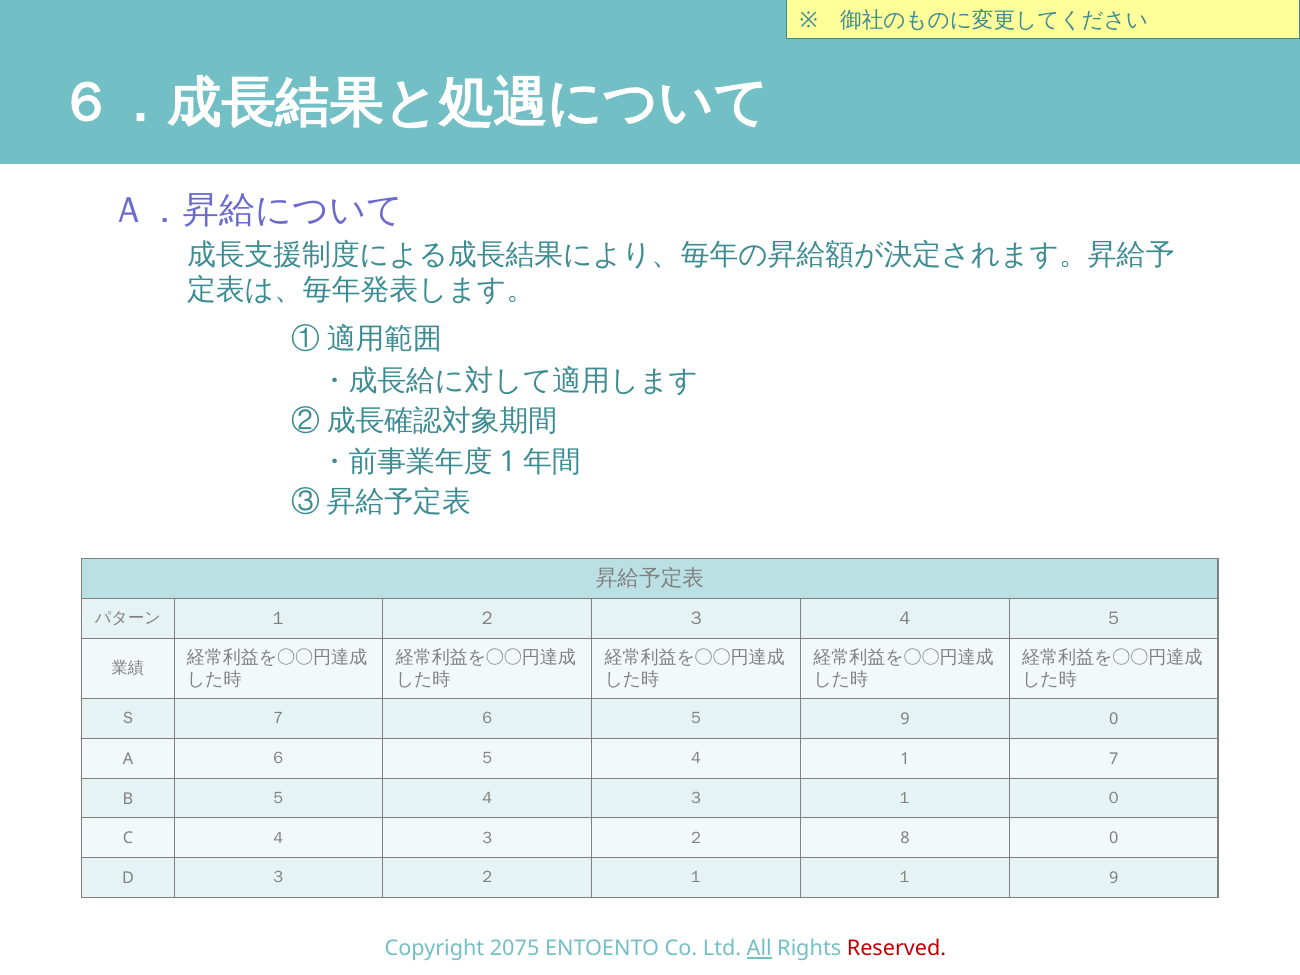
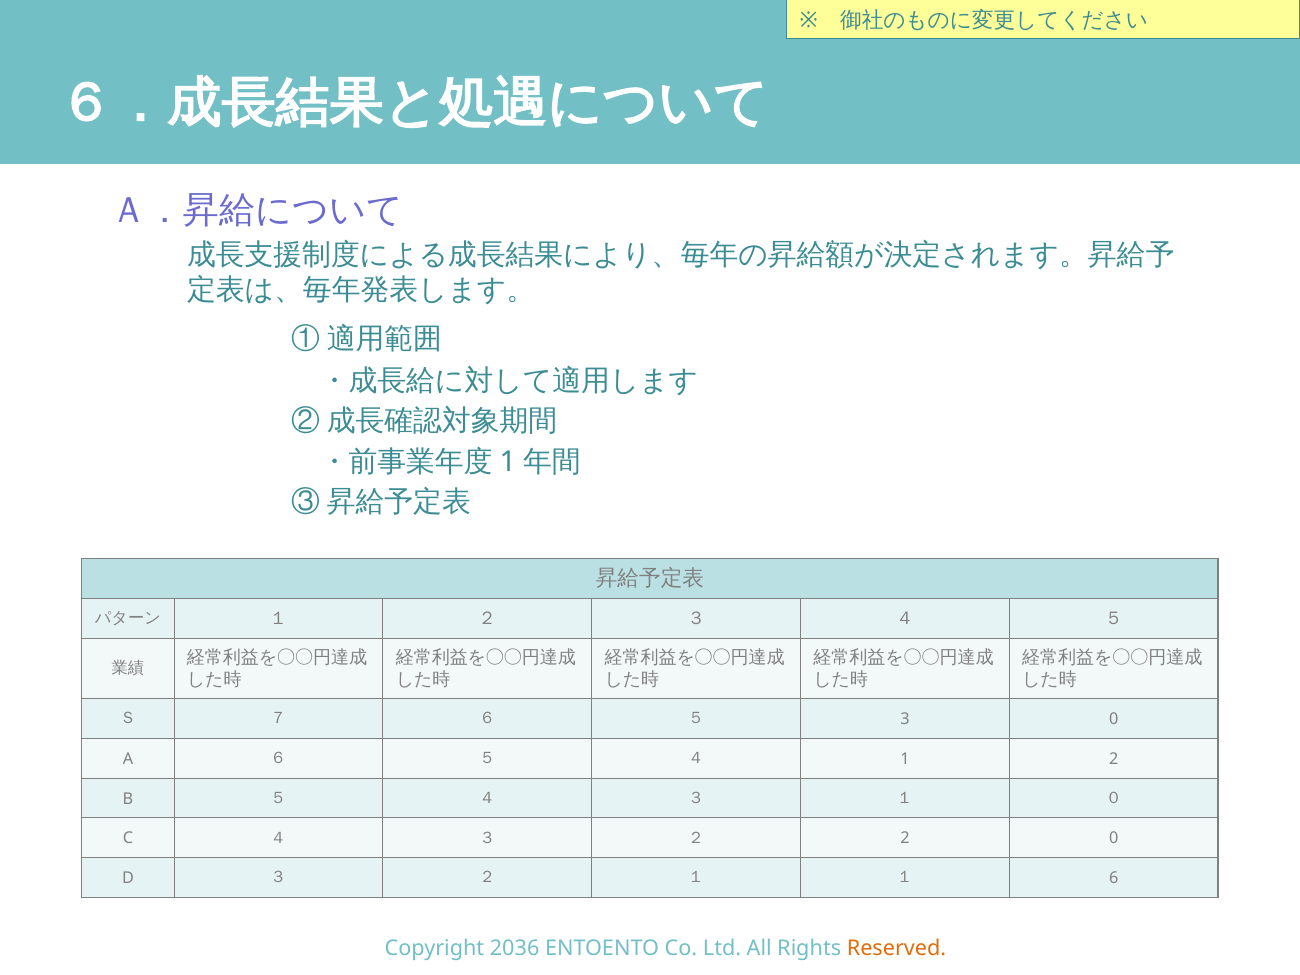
５ 9: 9 -> 3
1 7: 7 -> 2
２ 8: 8 -> 2
１ 9: 9 -> 6
2075: 2075 -> 2036
All underline: present -> none
Reserved colour: red -> orange
